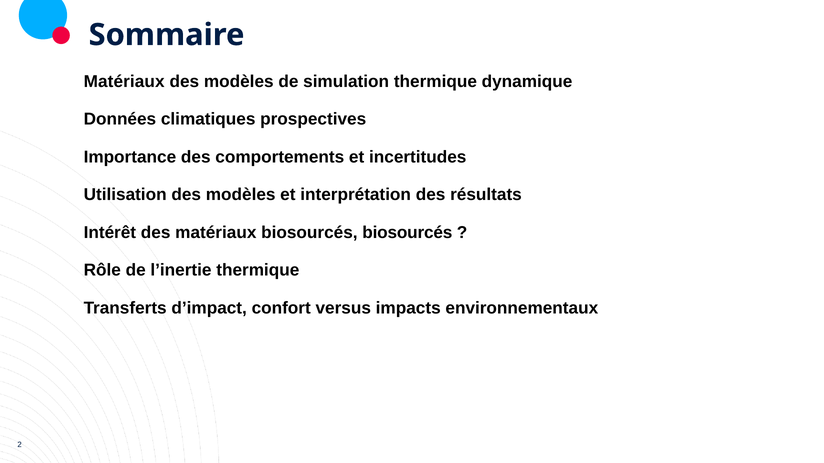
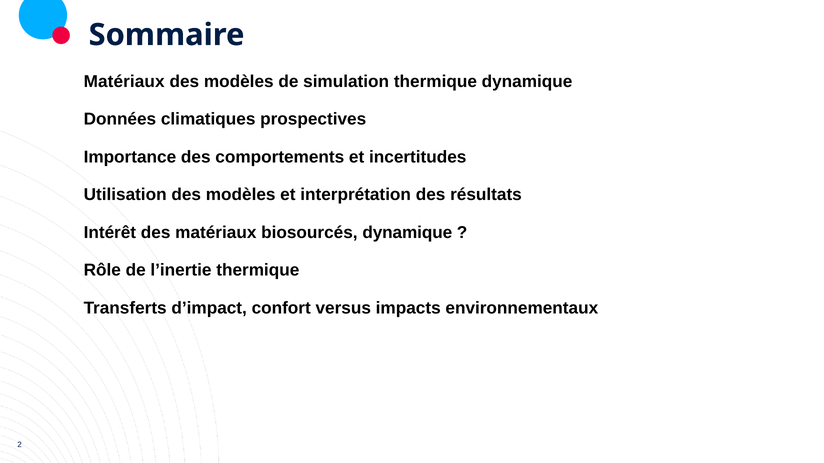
biosourcés biosourcés: biosourcés -> dynamique
